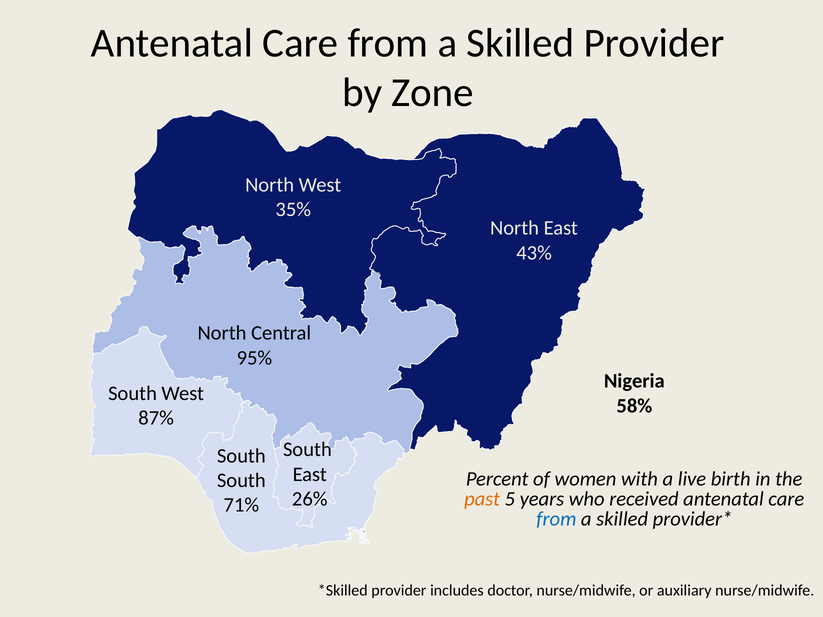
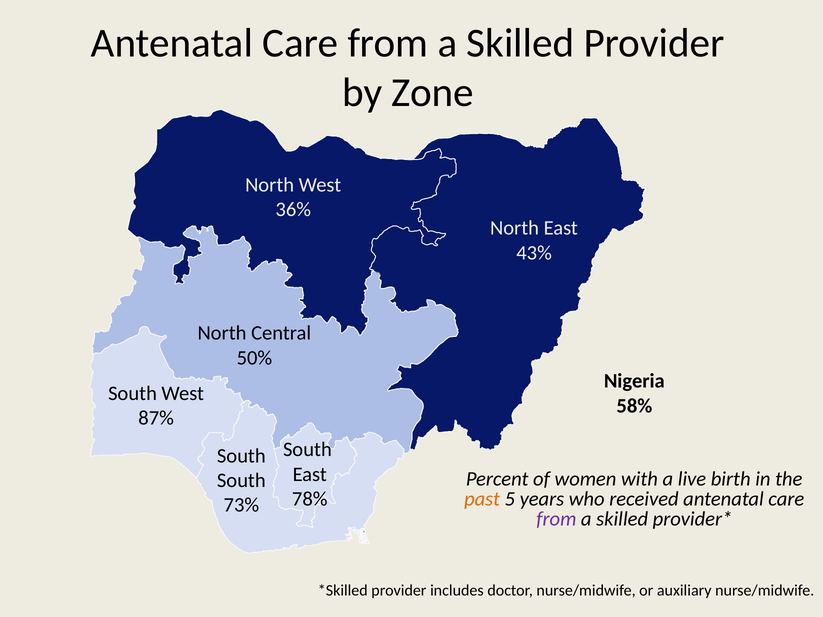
35%: 35% -> 36%
95%: 95% -> 50%
26%: 26% -> 78%
71%: 71% -> 73%
from at (556, 519) colour: blue -> purple
